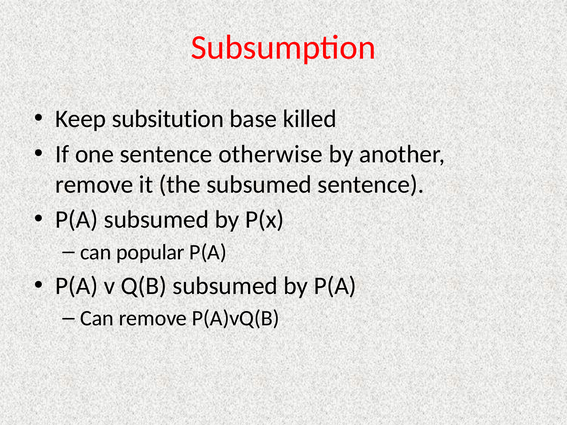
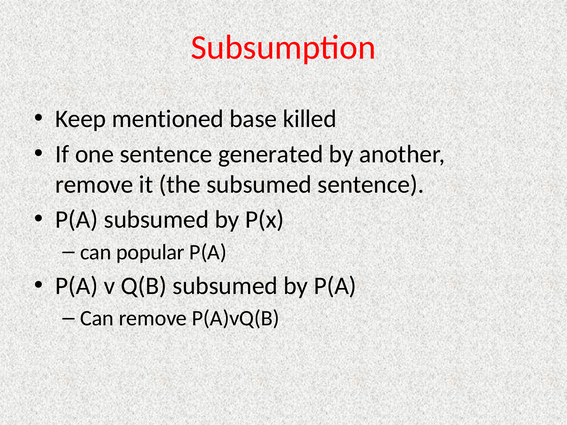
subsitution: subsitution -> mentioned
otherwise: otherwise -> generated
